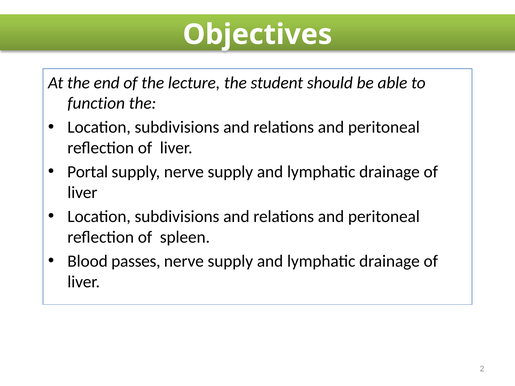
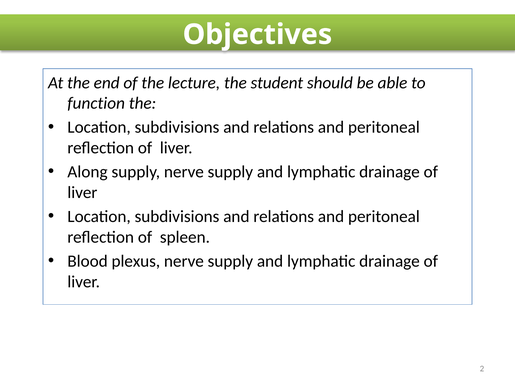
Portal: Portal -> Along
passes: passes -> plexus
